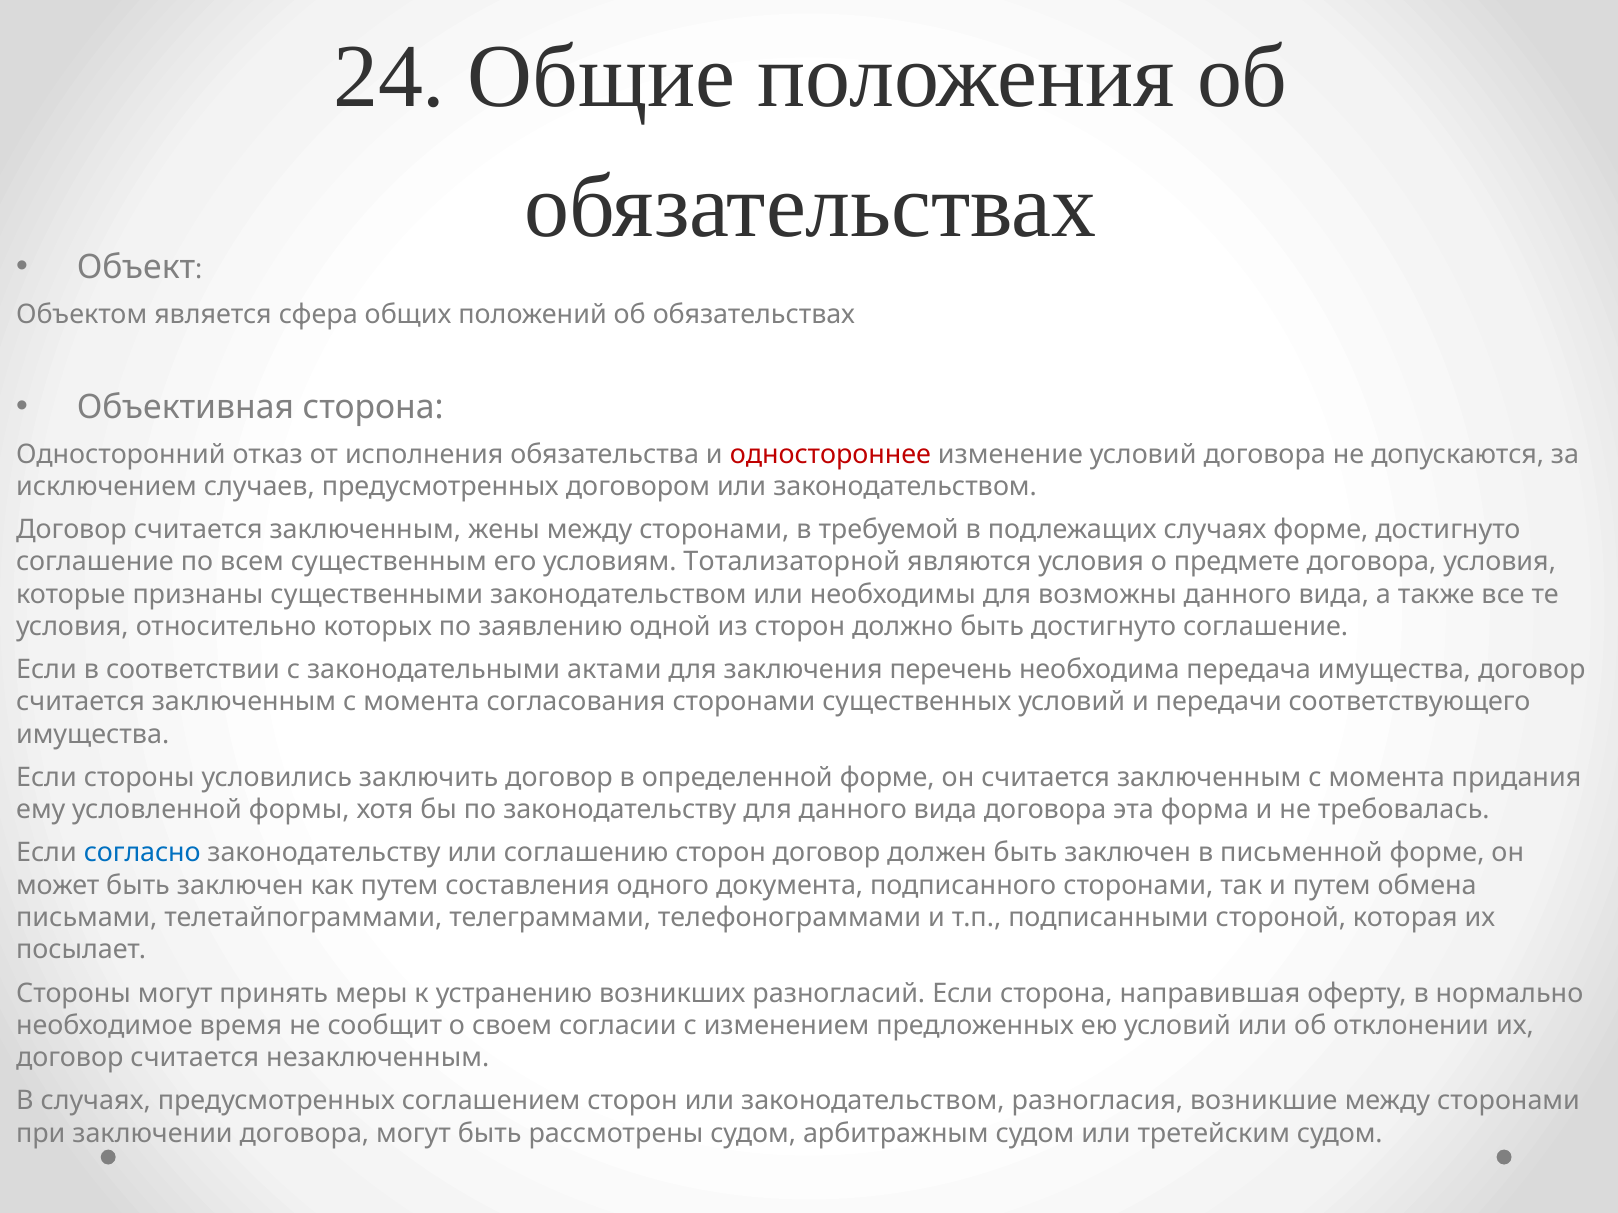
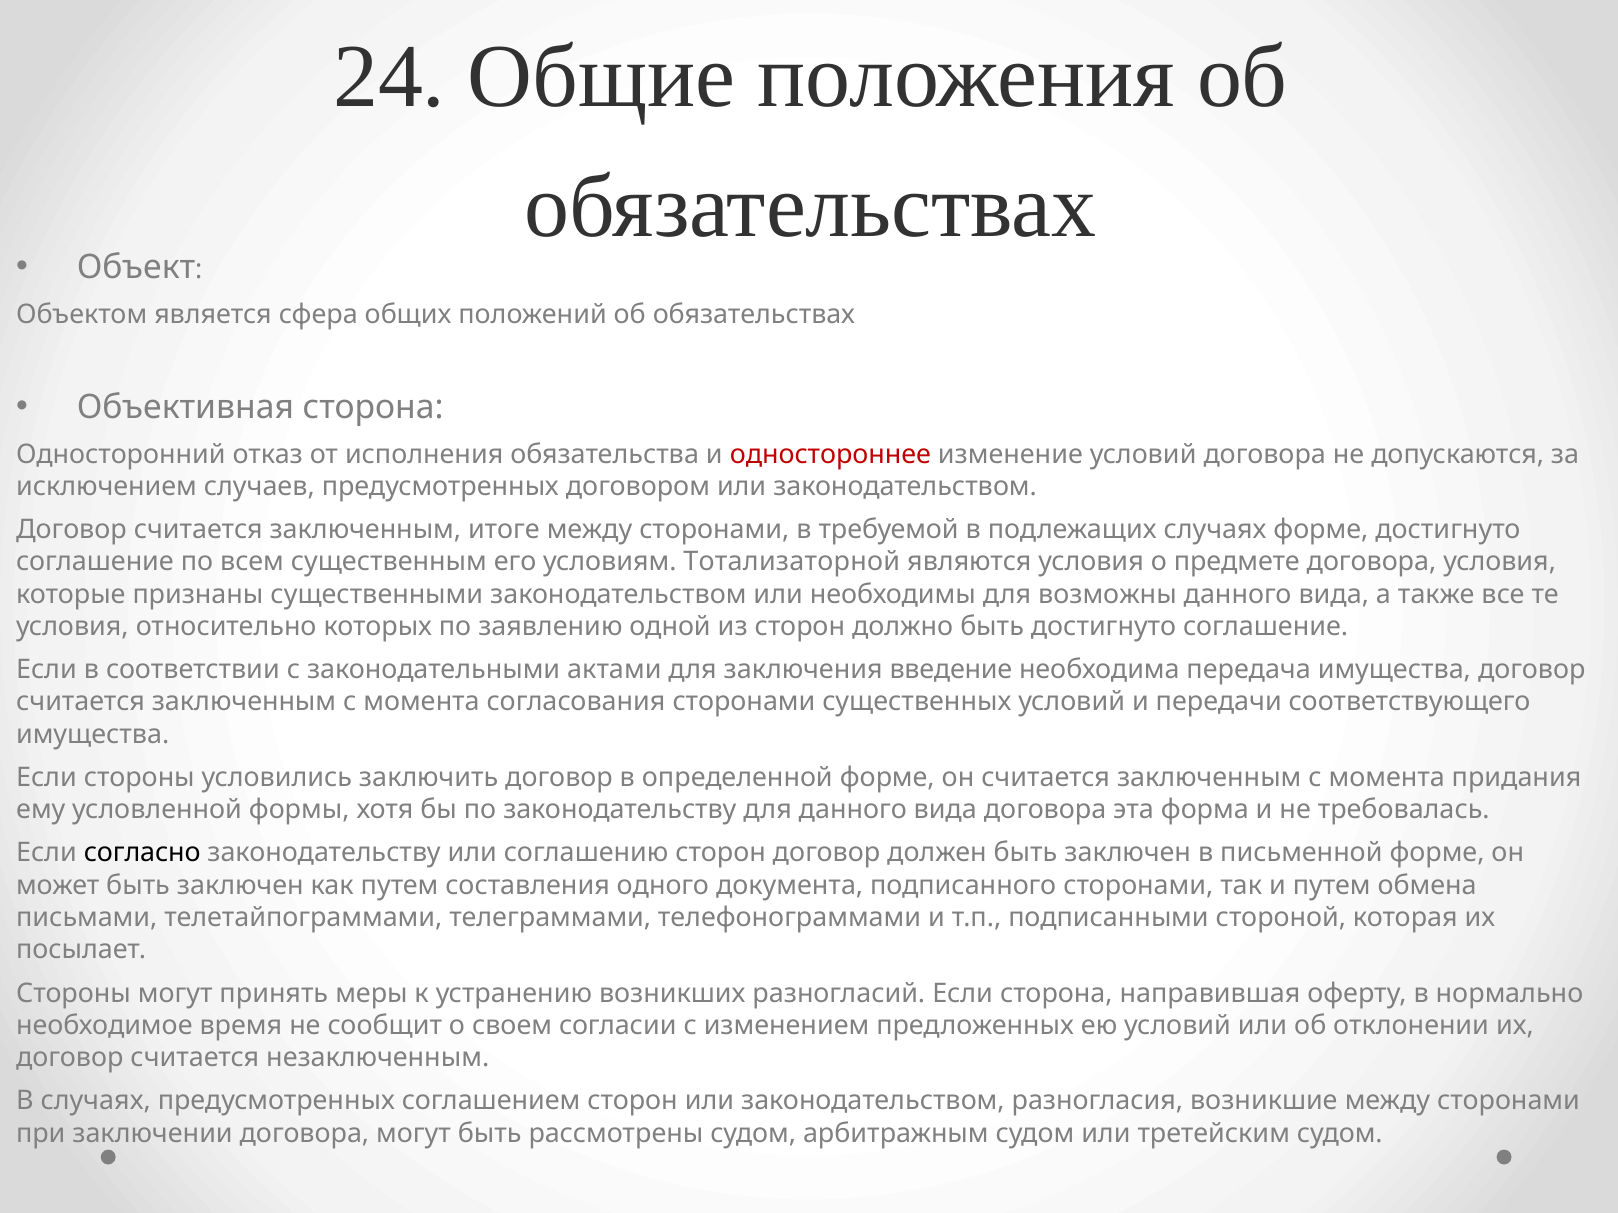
жены: жены -> итоге
перечень: перечень -> введение
согласно colour: blue -> black
